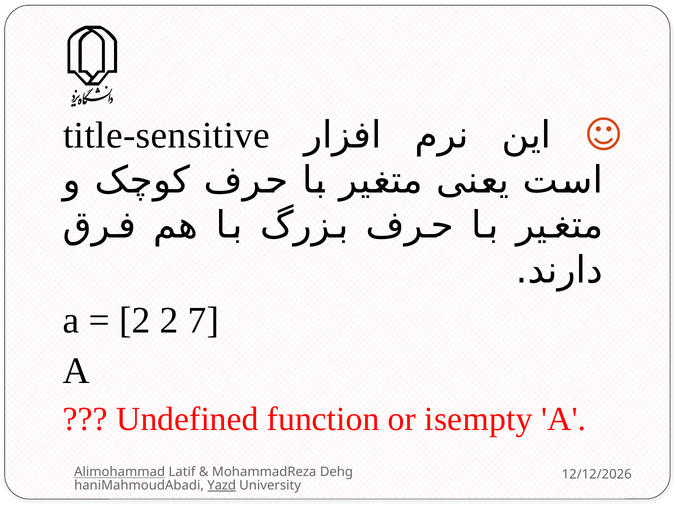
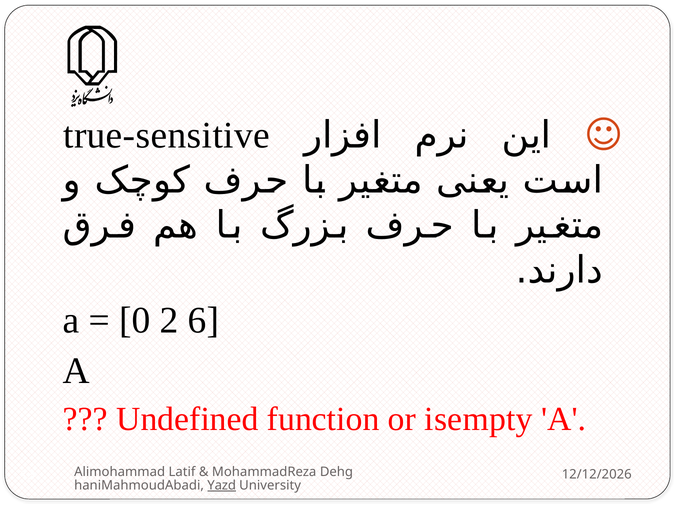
title-sensitive: title-sensitive -> true-sensitive
2 at (135, 321): 2 -> 0
7: 7 -> 6
Alimohammad underline: present -> none
